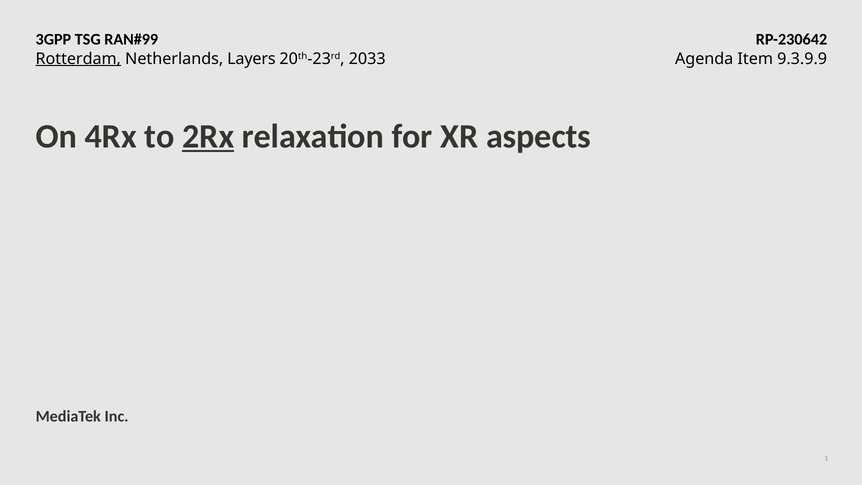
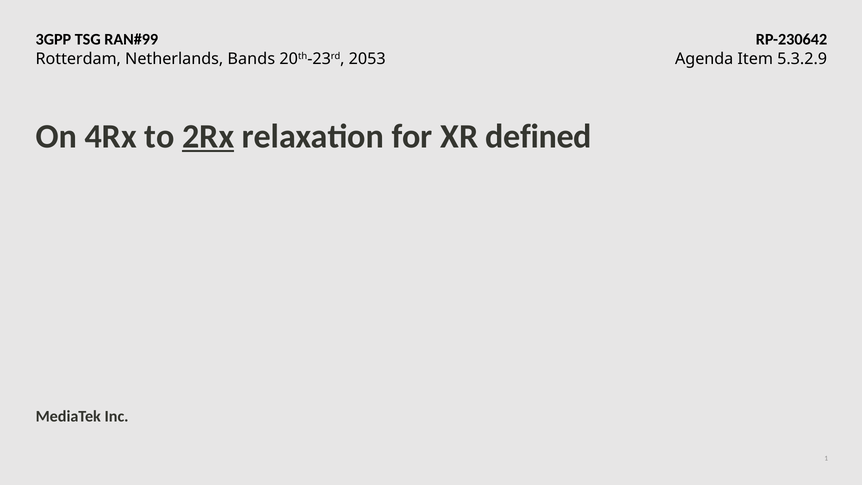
Rotterdam underline: present -> none
Layers: Layers -> Bands
2033: 2033 -> 2053
9.3.9.9: 9.3.9.9 -> 5.3.2.9
aspects: aspects -> defined
